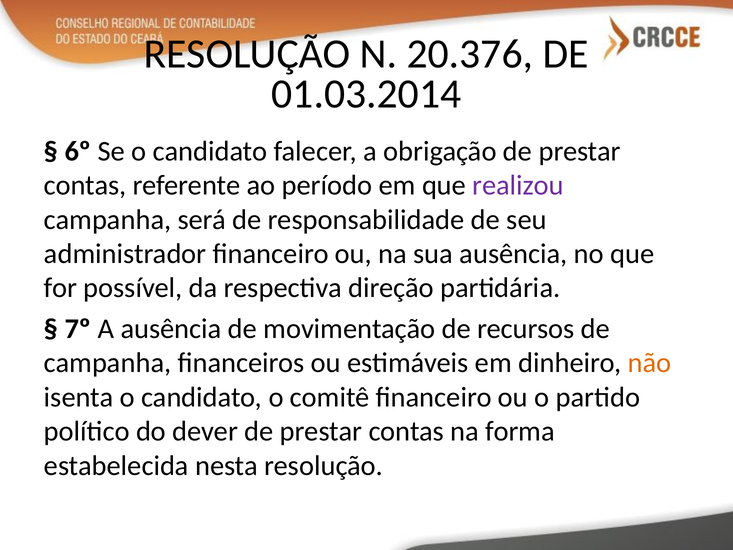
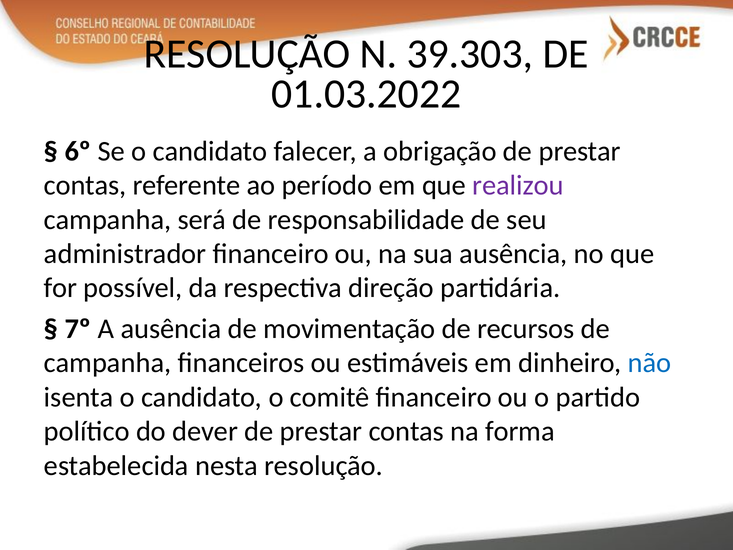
20.376: 20.376 -> 39.303
01.03.2014: 01.03.2014 -> 01.03.2022
não colour: orange -> blue
